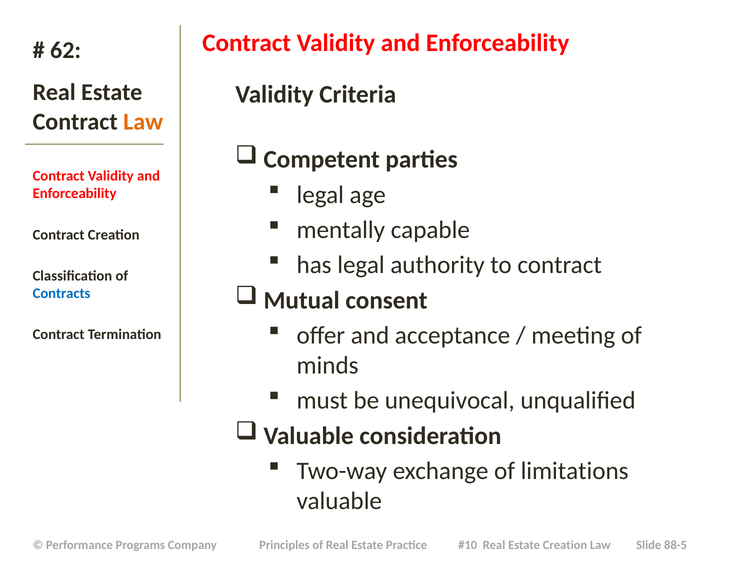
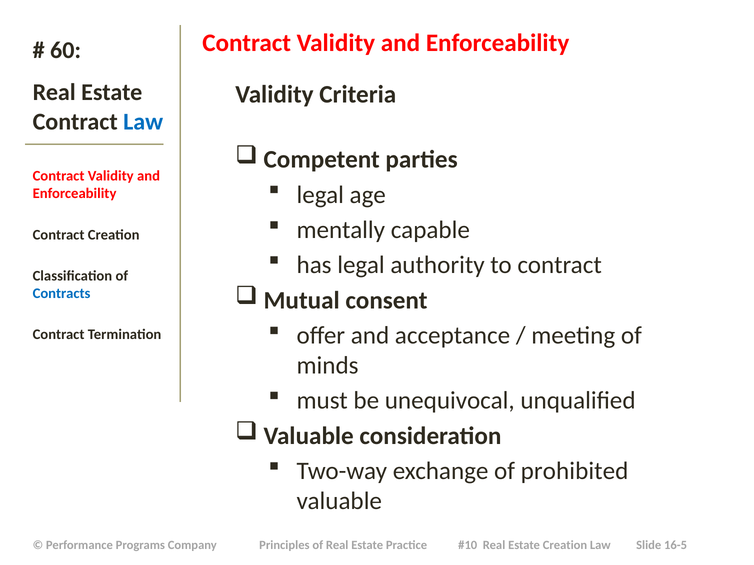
62: 62 -> 60
Law at (143, 122) colour: orange -> blue
limitations: limitations -> prohibited
88-5: 88-5 -> 16-5
